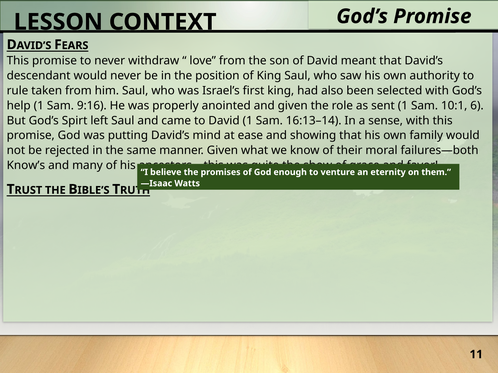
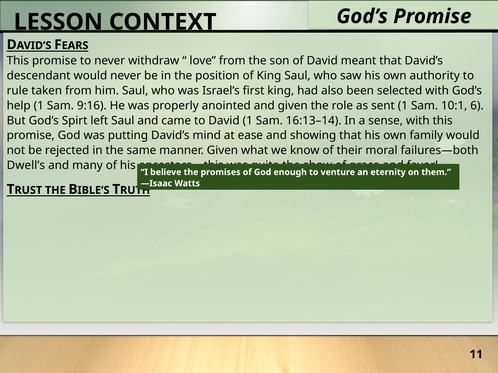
Know’s: Know’s -> Dwell’s
